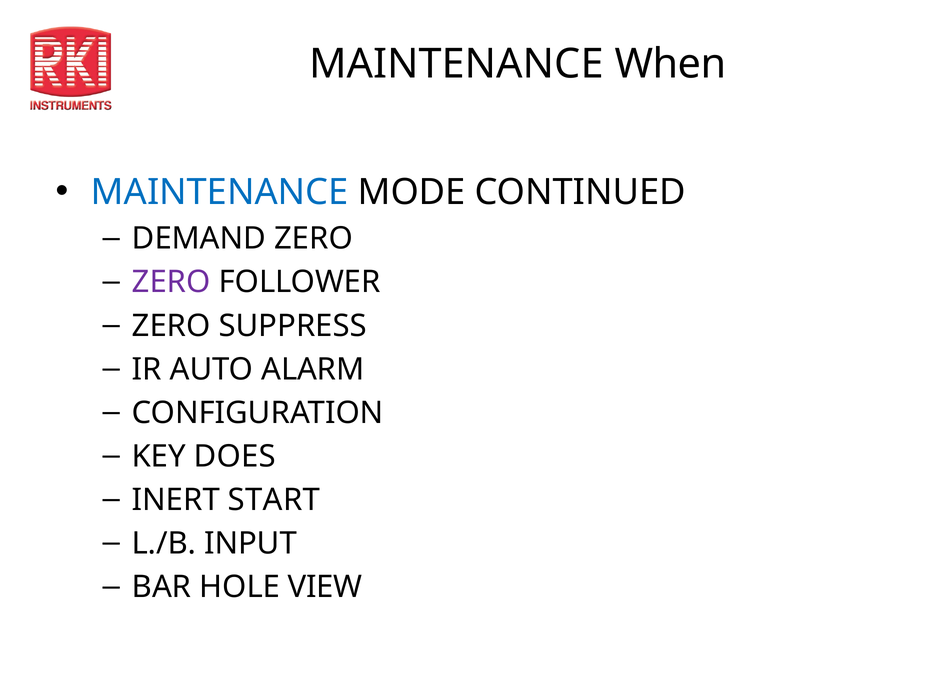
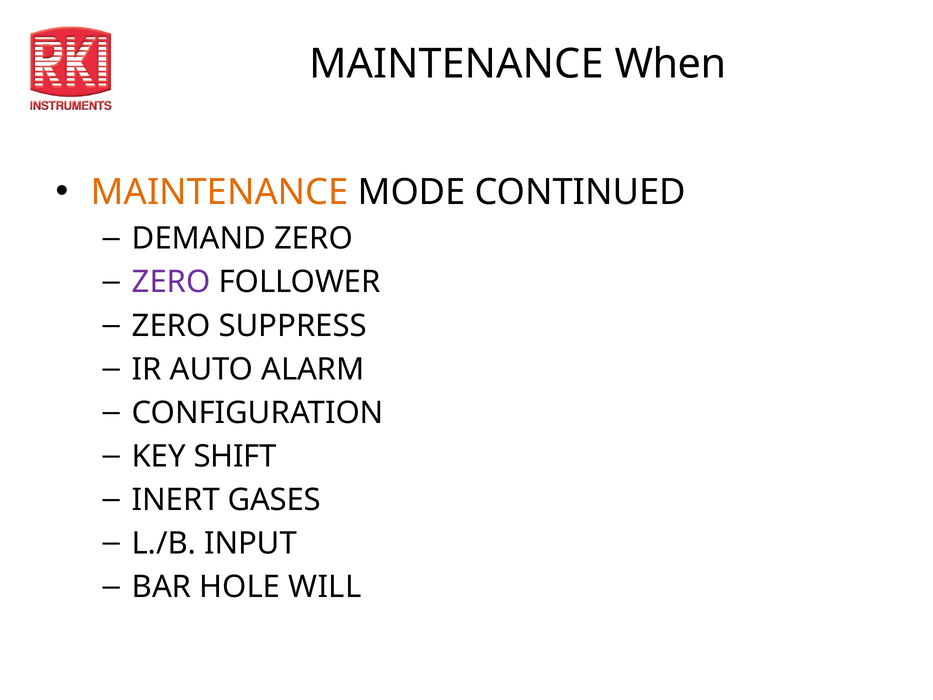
MAINTENANCE at (220, 192) colour: blue -> orange
DOES: DOES -> SHIFT
START: START -> GASES
VIEW: VIEW -> WILL
